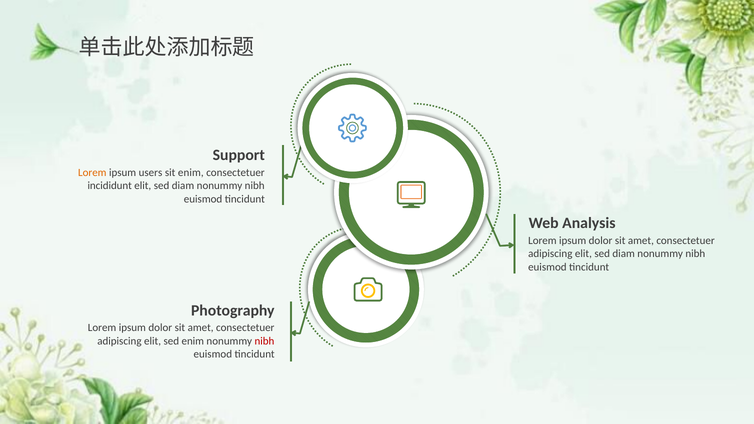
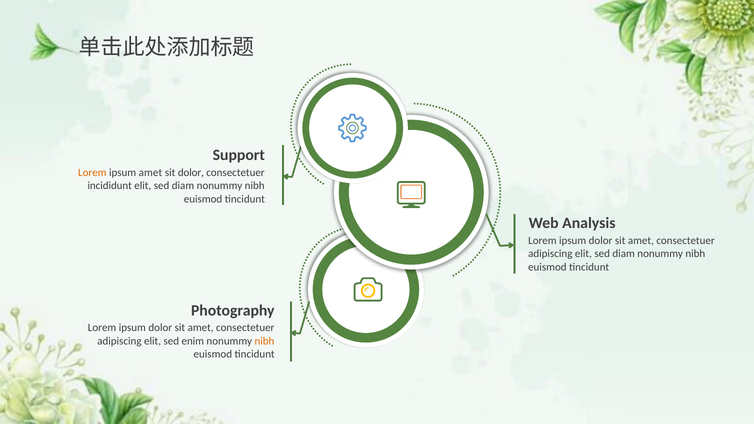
ipsum users: users -> amet
sit enim: enim -> dolor
nibh at (264, 341) colour: red -> orange
